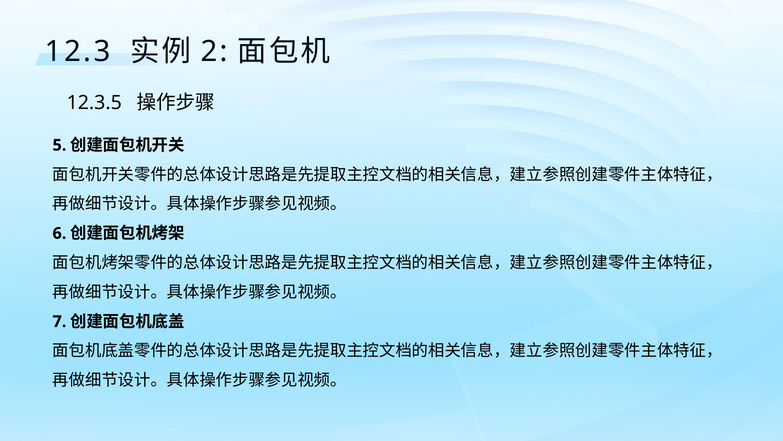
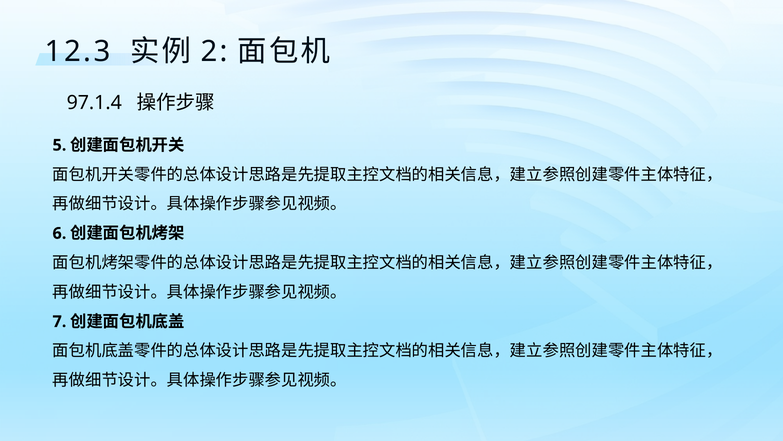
12.3.5: 12.3.5 -> 97.1.4
